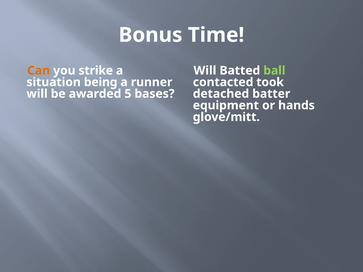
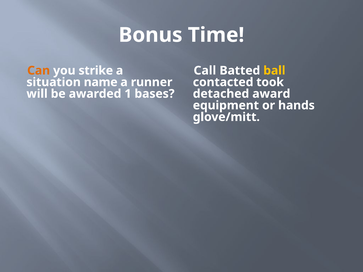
Will at (205, 71): Will -> Call
ball colour: light green -> yellow
being: being -> name
5: 5 -> 1
batter: batter -> award
